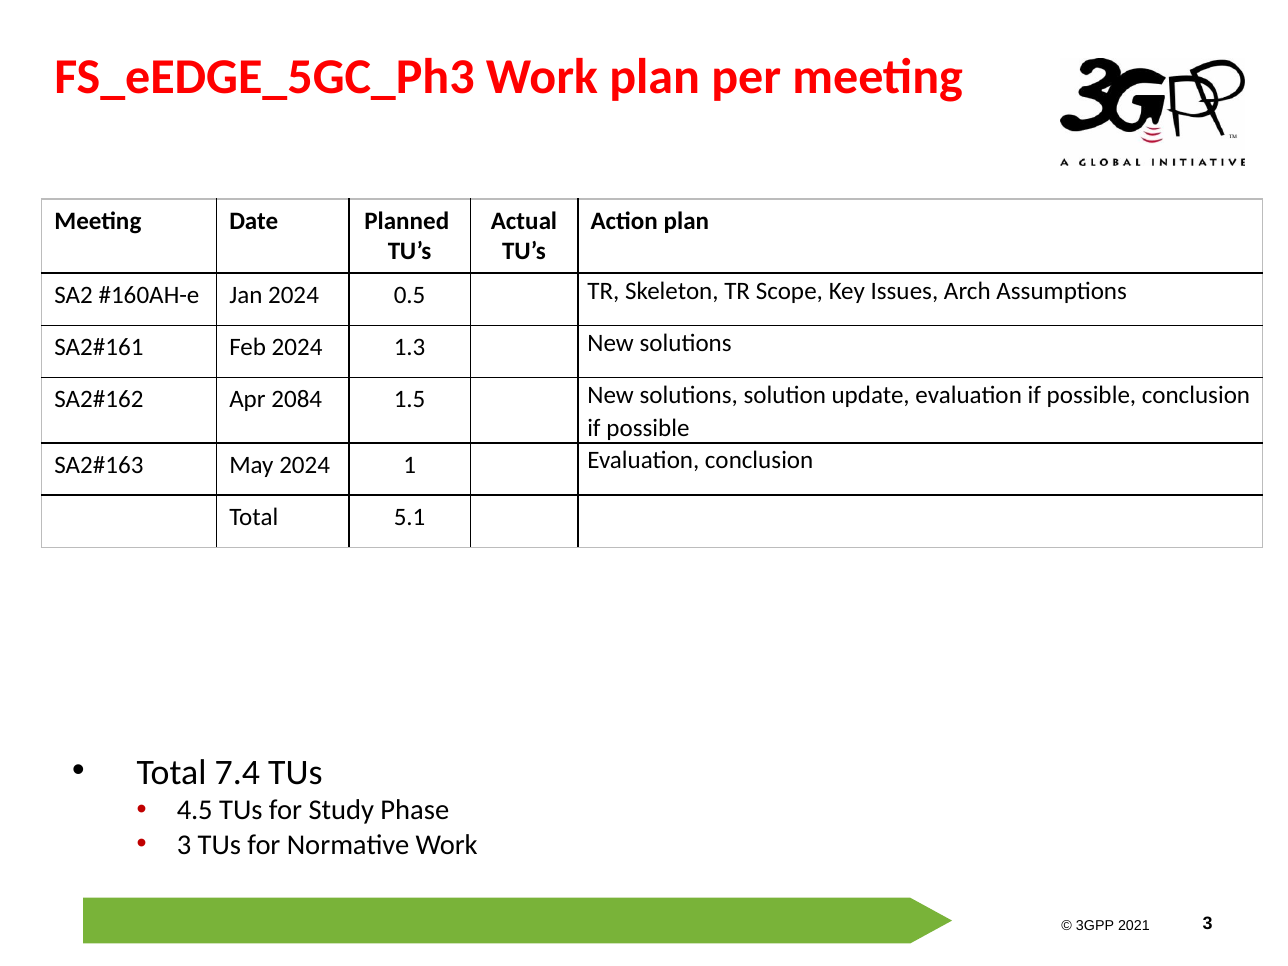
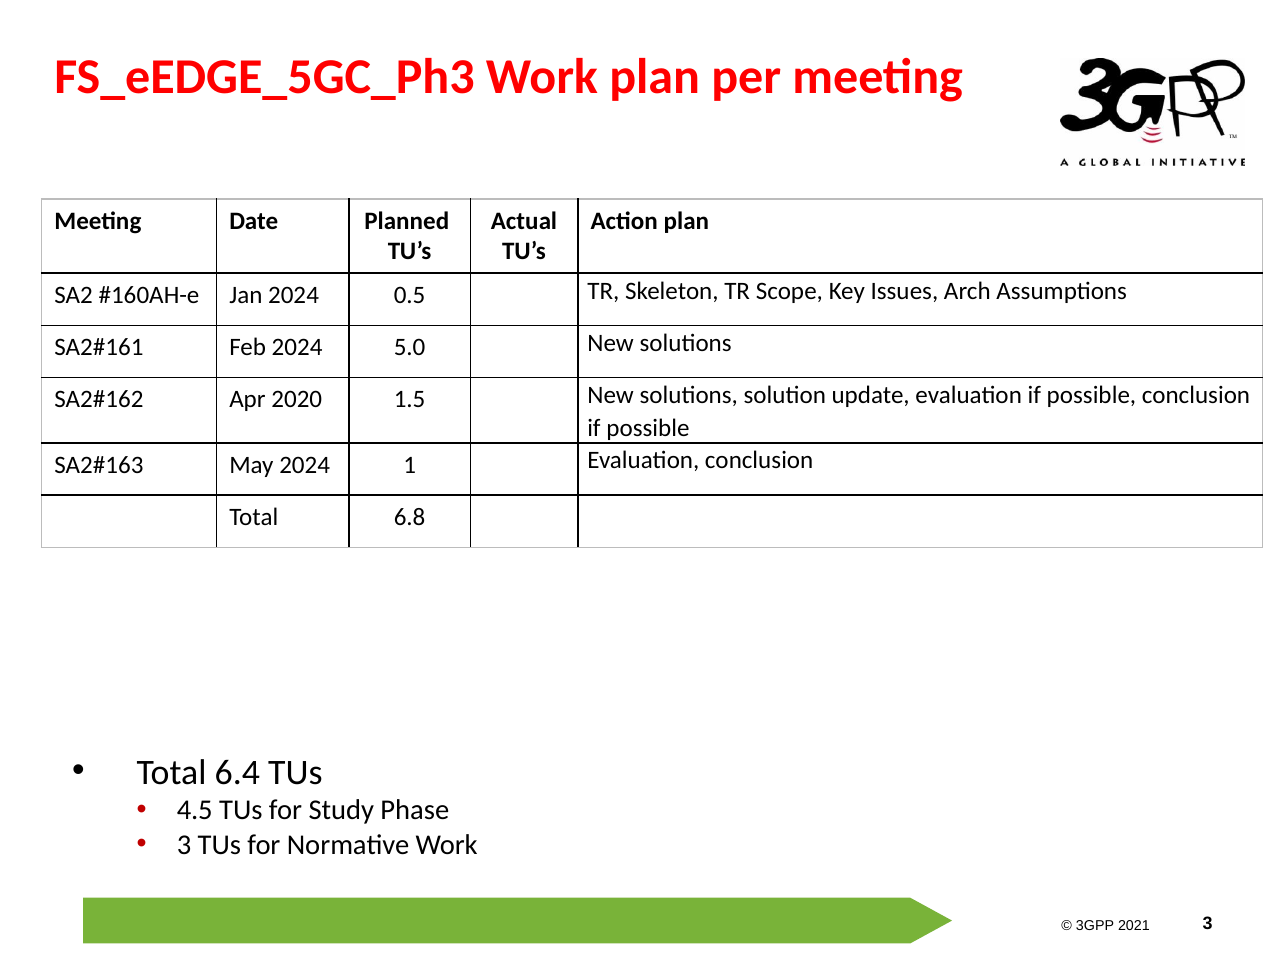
1.3: 1.3 -> 5.0
2084: 2084 -> 2020
5.1: 5.1 -> 6.8
7.4: 7.4 -> 6.4
